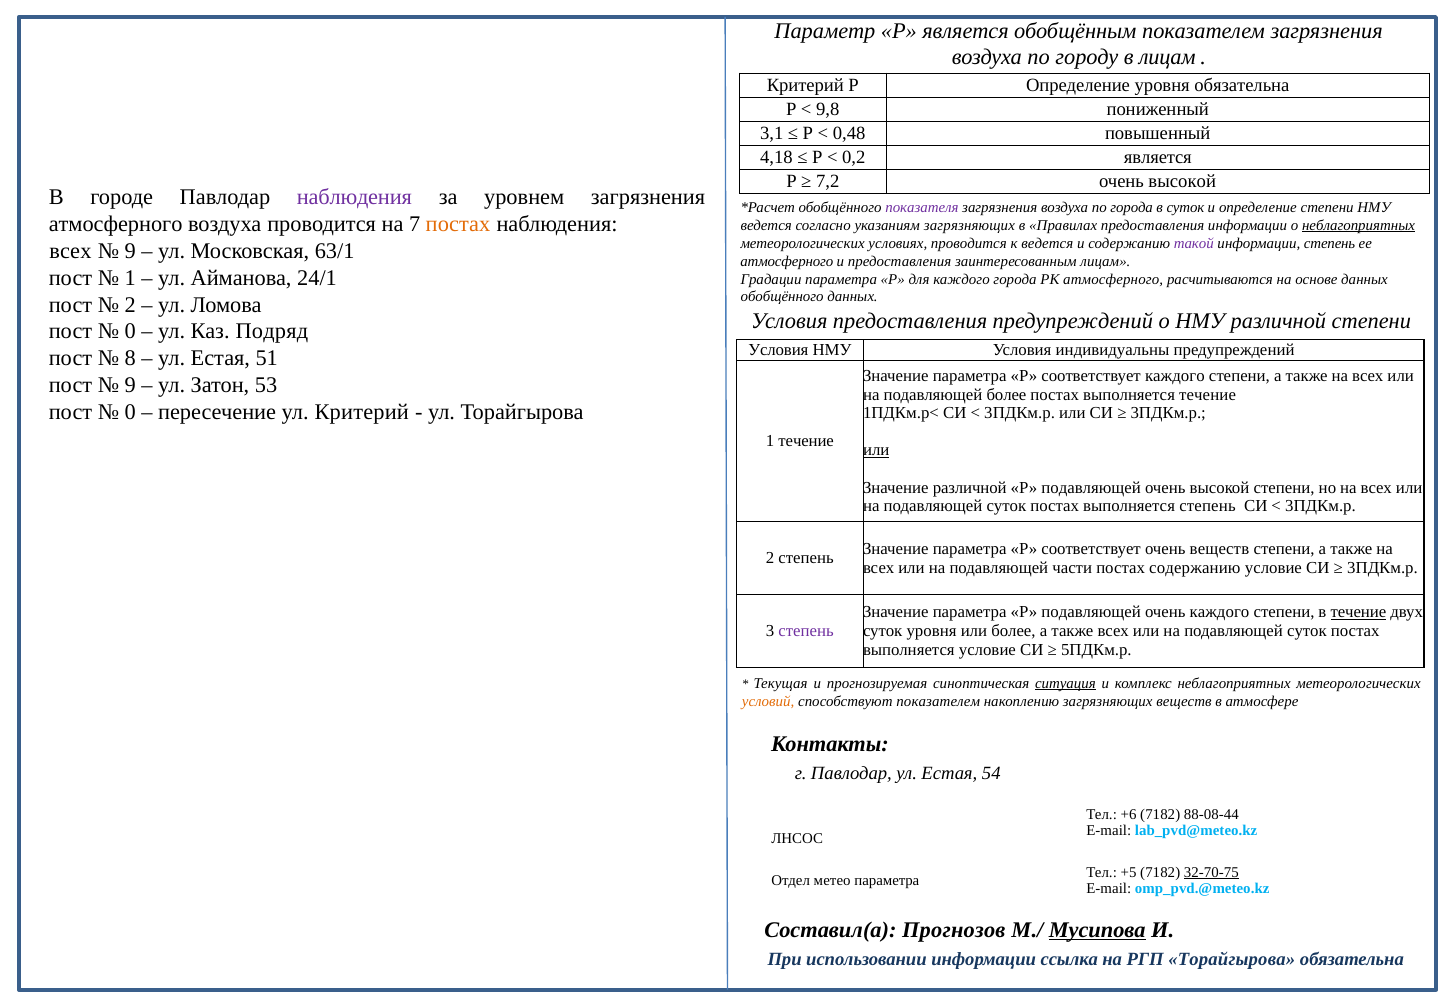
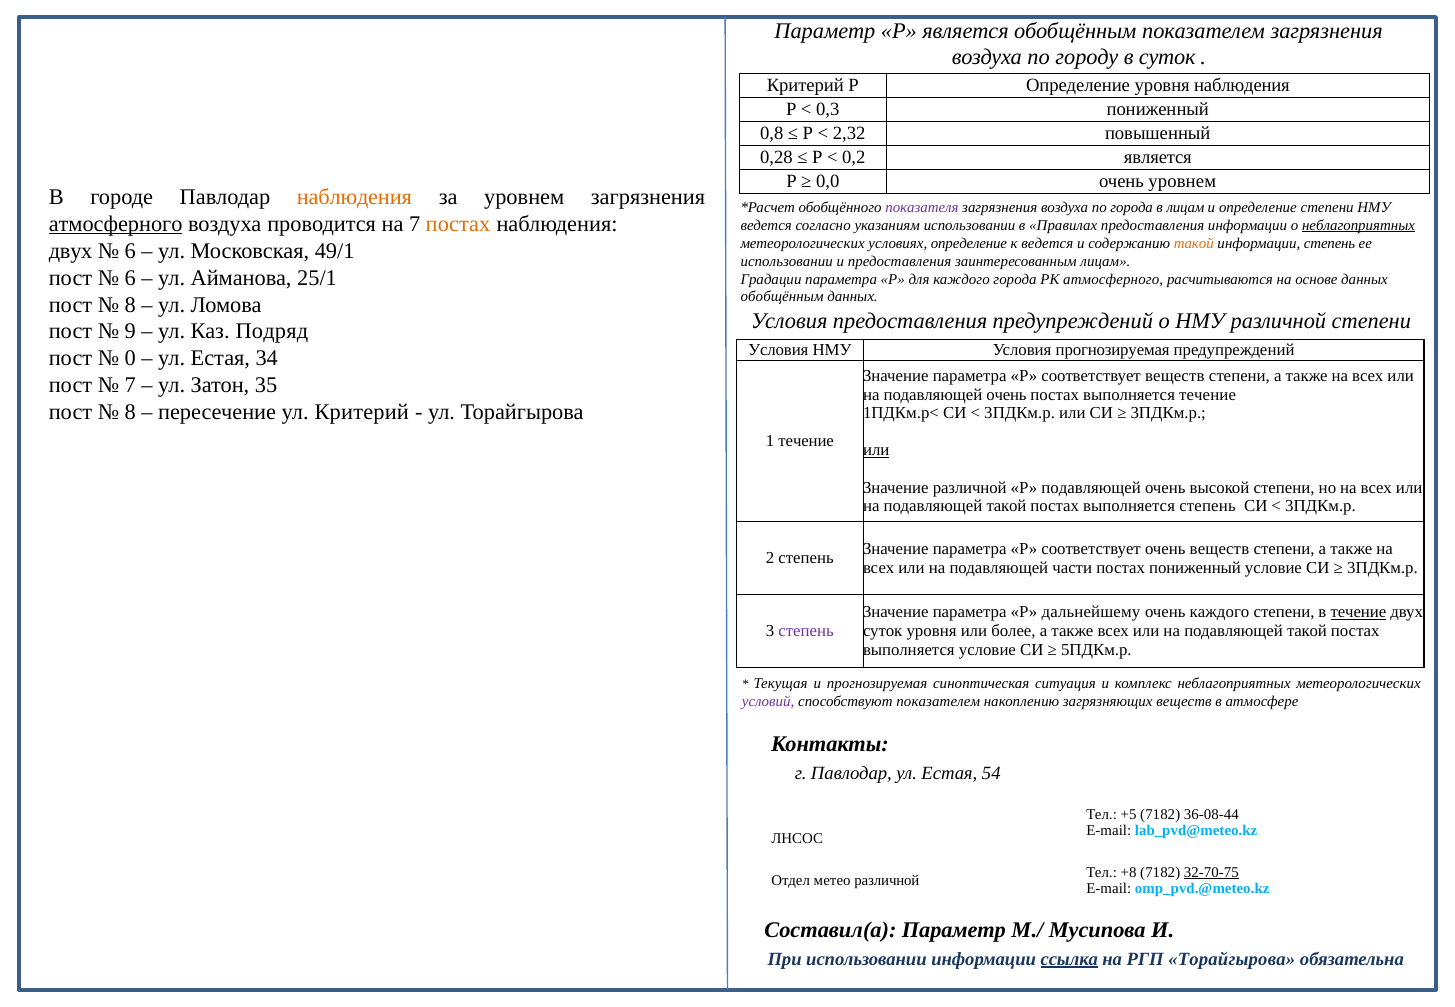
в лицам: лицам -> суток
уровня обязательна: обязательна -> наблюдения
9,8: 9,8 -> 0,3
3,1: 3,1 -> 0,8
0,48: 0,48 -> 2,32
4,18: 4,18 -> 0,28
7,2: 7,2 -> 0,0
высокой at (1182, 181): высокой -> уровнем
наблюдения at (354, 197) colour: purple -> orange
в суток: суток -> лицам
атмосферного at (116, 224) underline: none -> present
указаниям загрязняющих: загрязняющих -> использовании
условиях проводится: проводится -> определение
такой at (1194, 243) colour: purple -> orange
всех at (70, 251): всех -> двух
9 at (130, 251): 9 -> 6
63/1: 63/1 -> 49/1
атмосферного at (787, 261): атмосферного -> использовании
1 at (130, 278): 1 -> 6
24/1: 24/1 -> 25/1
обобщённого at (782, 297): обобщённого -> обобщённым
2 at (130, 305): 2 -> 8
0 at (130, 332): 0 -> 9
Условия индивидуальны: индивидуальны -> прогнозируемая
8: 8 -> 0
51: 51 -> 34
соответствует каждого: каждого -> веществ
9 at (130, 385): 9 -> 7
53: 53 -> 35
на подавляющей более: более -> очень
0 at (130, 412): 0 -> 8
суток at (1006, 506): суток -> такой
постах содержанию: содержанию -> пониженный
параметра Р подавляющей: подавляющей -> дальнейшему
суток at (1307, 631): суток -> такой
ситуация underline: present -> none
условий colour: orange -> purple
+6: +6 -> +5
88-08-44: 88-08-44 -> 36-08-44
+5: +5 -> +8
метео параметра: параметра -> различной
Составил(а Прогнозов: Прогнозов -> Параметр
Мусипова underline: present -> none
ссылка underline: none -> present
